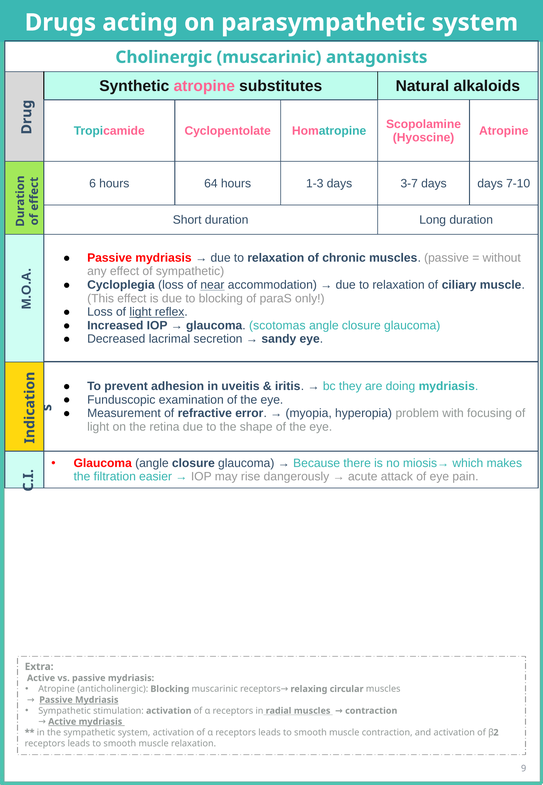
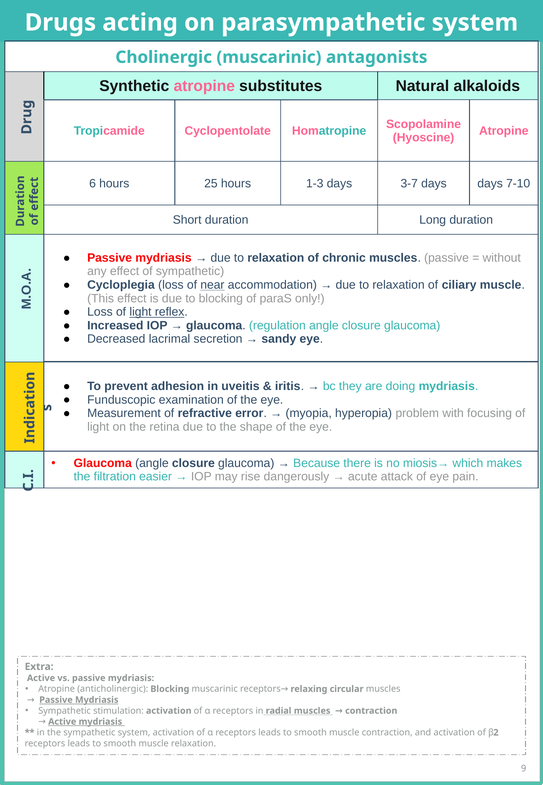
64: 64 -> 25
scotomas: scotomas -> regulation
